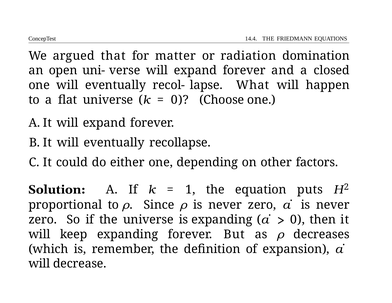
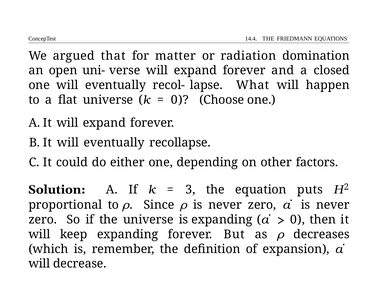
1: 1 -> 3
